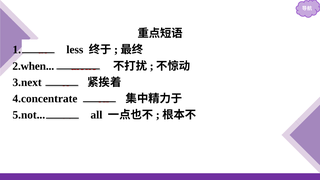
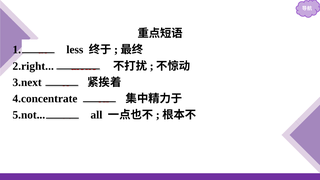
2.when: 2.when -> 2.right
